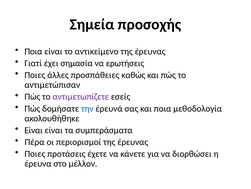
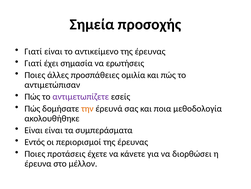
Ποια at (33, 51): Ποια -> Γιατί
καθώς: καθώς -> ομιλία
την colour: blue -> orange
Πέρα: Πέρα -> Εντός
